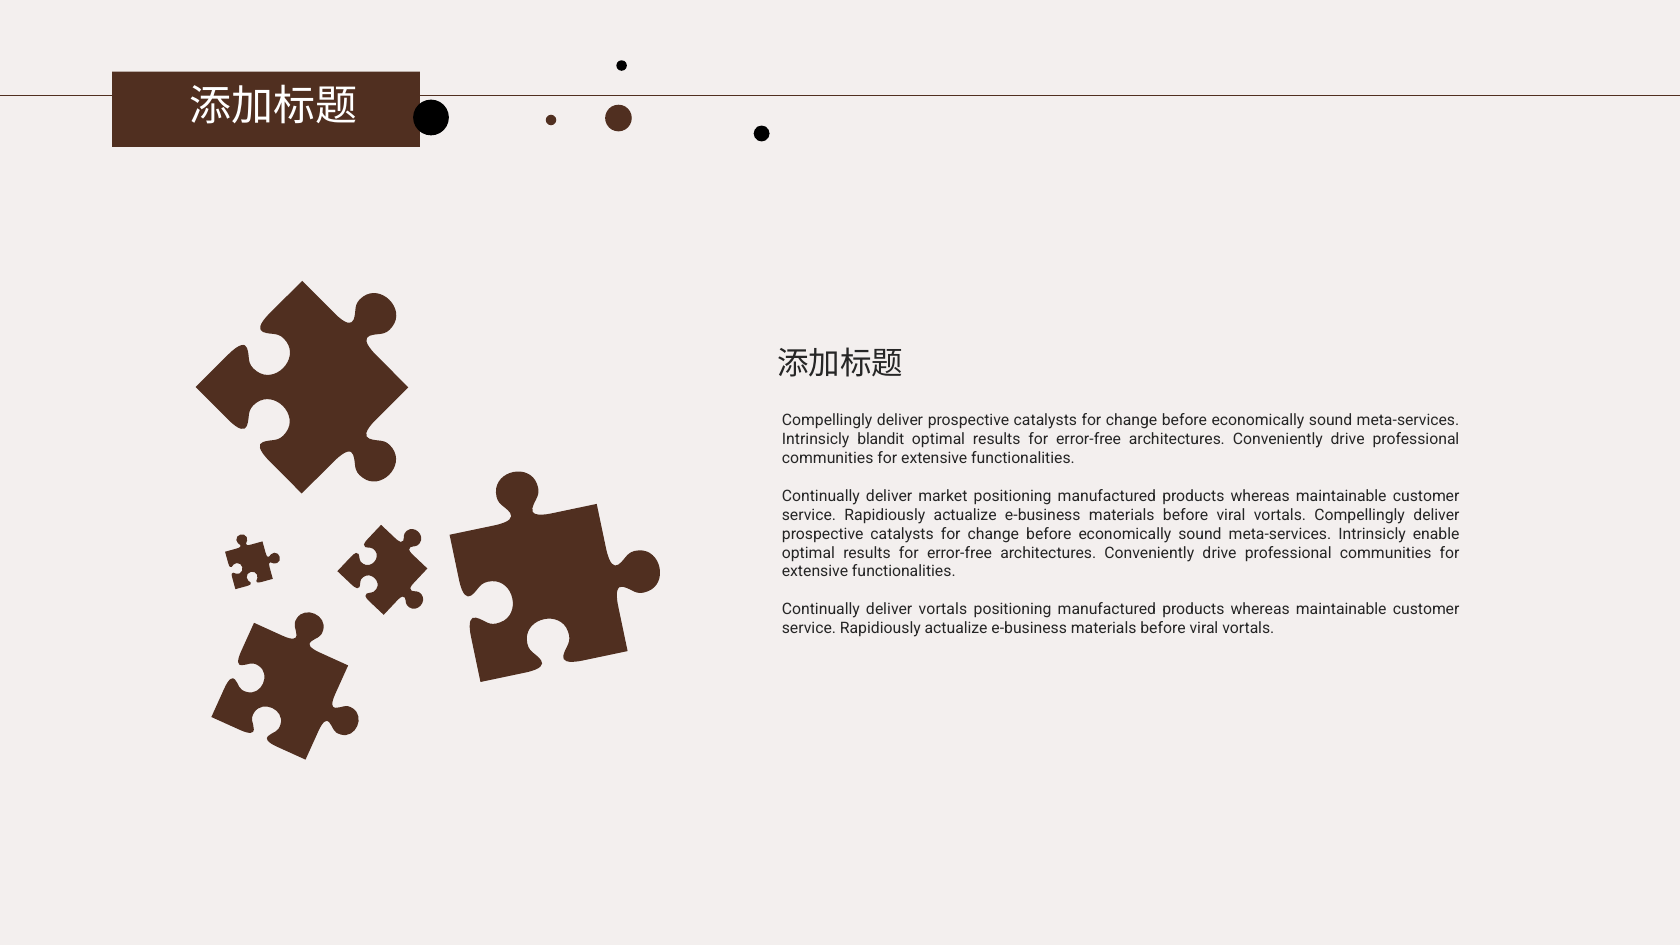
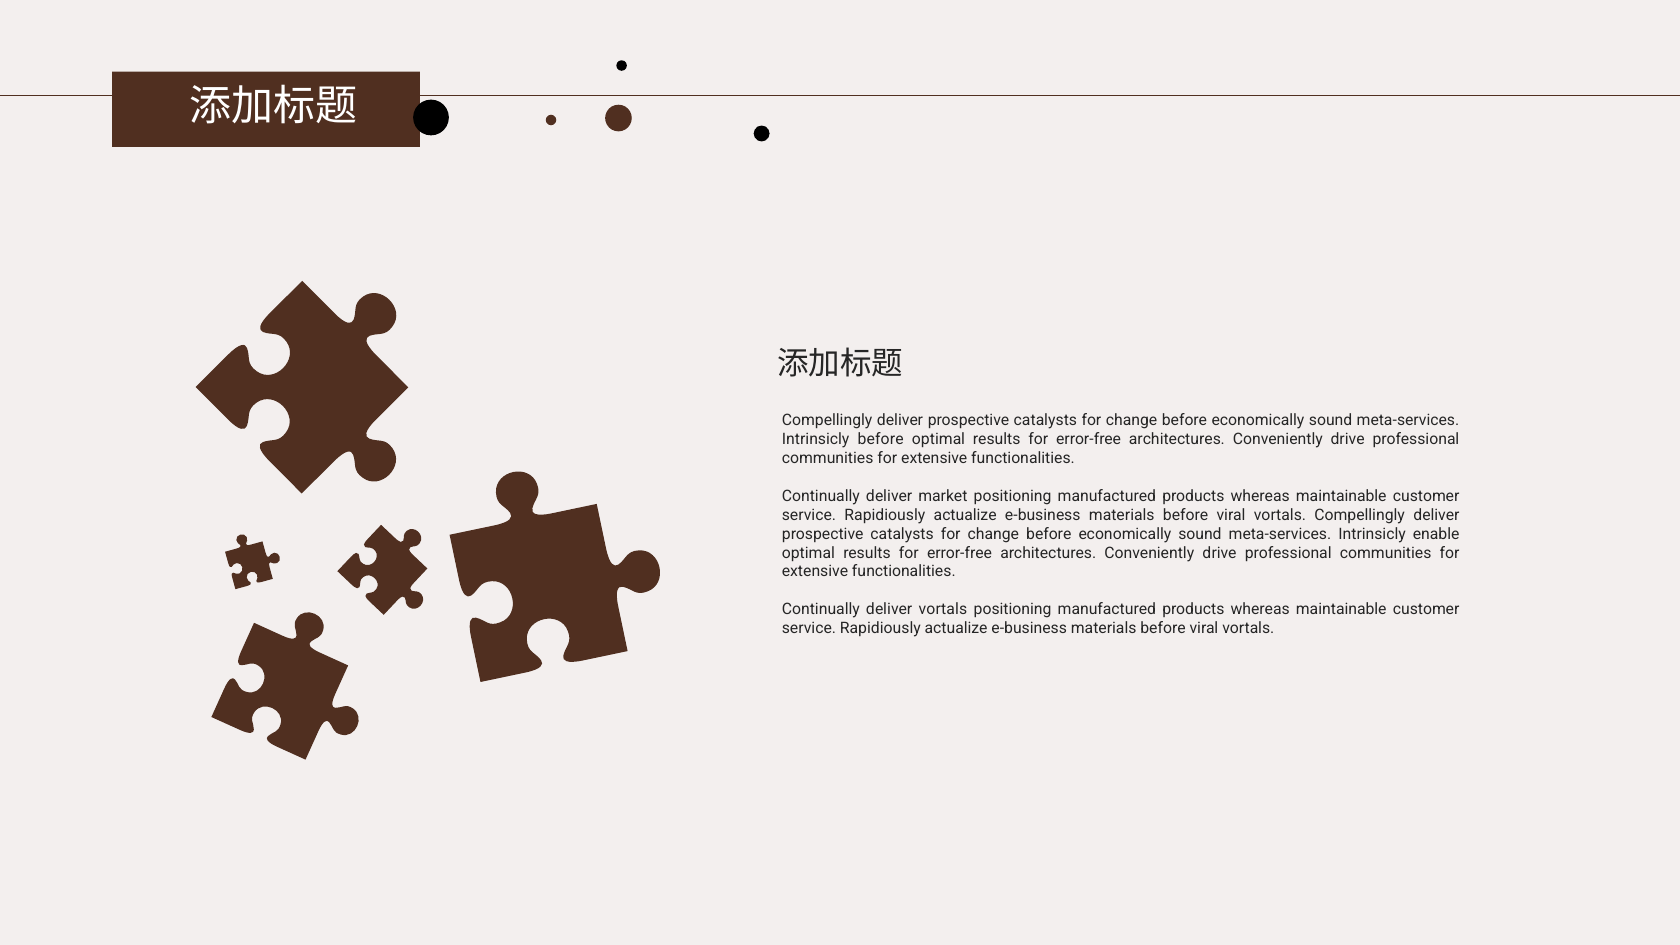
Intrinsicly blandit: blandit -> before
